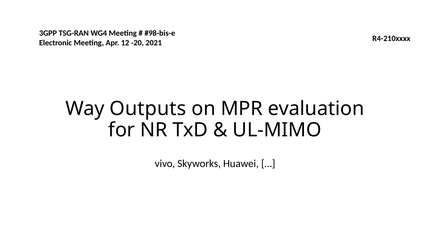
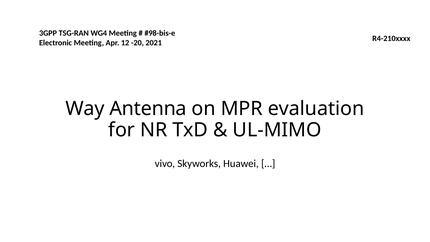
Outputs: Outputs -> Antenna
